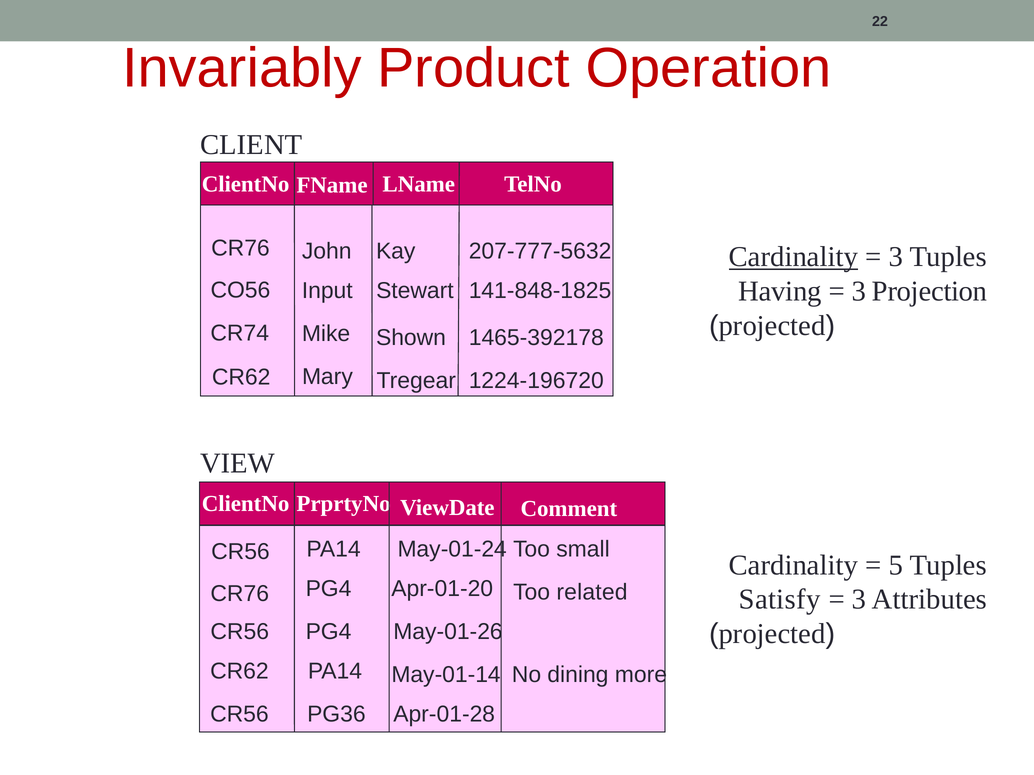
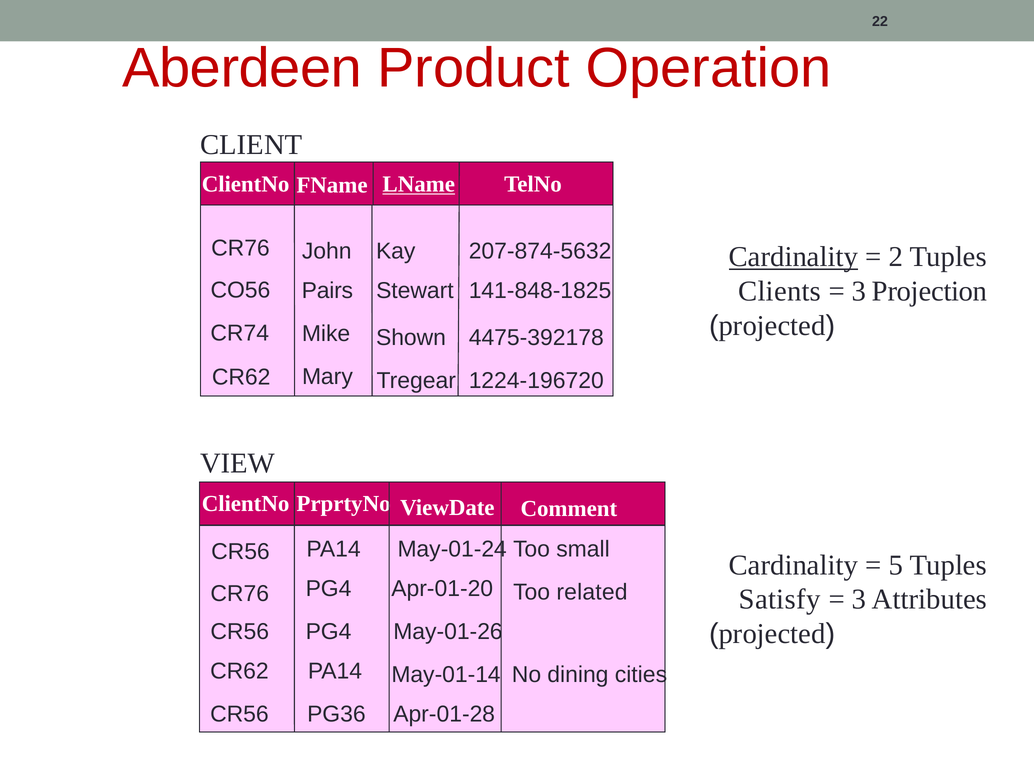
Invariably: Invariably -> Aberdeen
LName underline: none -> present
207-777-5632: 207-777-5632 -> 207-874-5632
3 at (896, 257): 3 -> 2
Having: Having -> Clients
Input: Input -> Pairs
1465-392178: 1465-392178 -> 4475-392178
more: more -> cities
